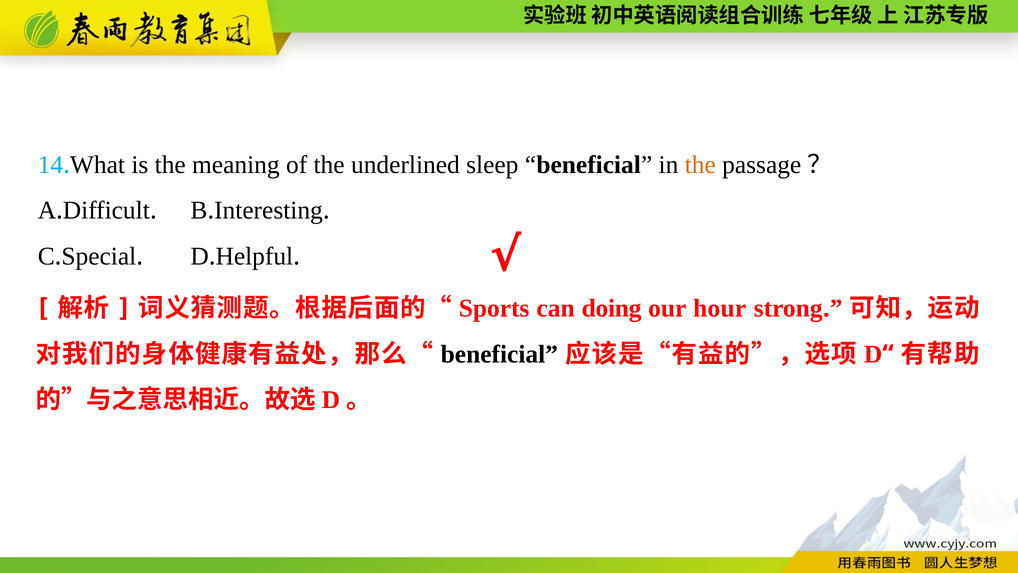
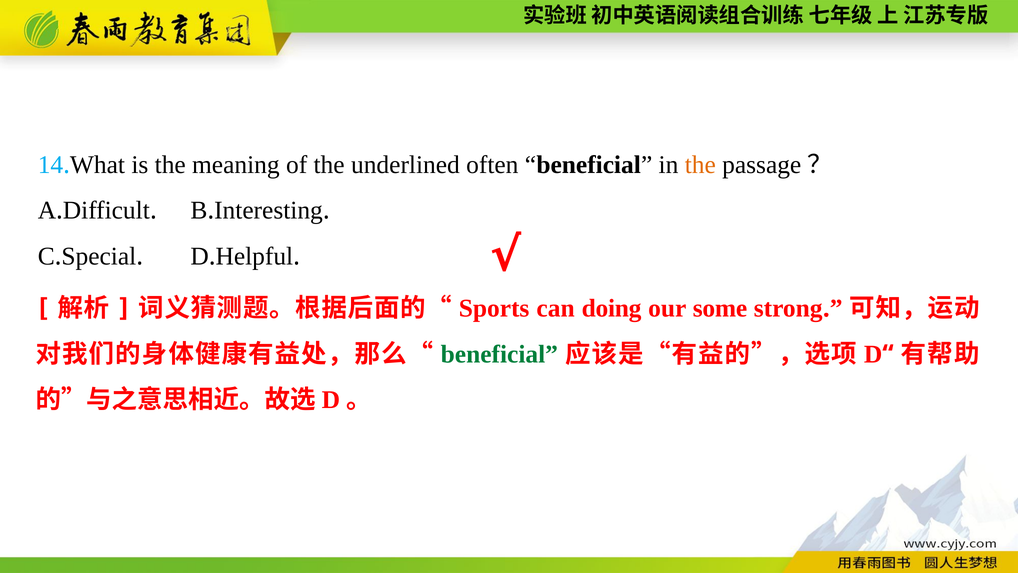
sleep: sleep -> often
hour: hour -> some
beneficial at (499, 354) colour: black -> green
